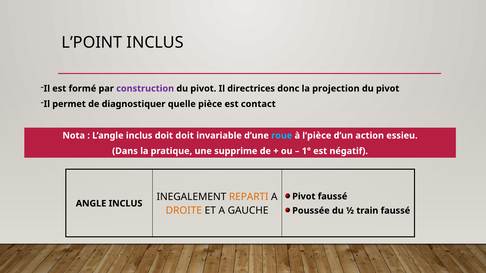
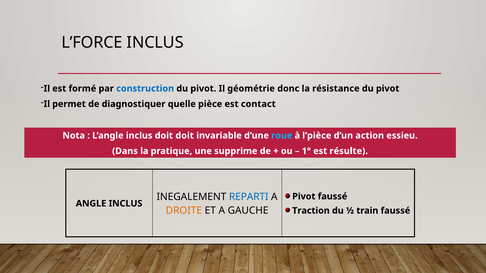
L’POINT: L’POINT -> L’FORCE
construction colour: purple -> blue
directrices: directrices -> géométrie
projection: projection -> résistance
négatif: négatif -> résulte
REPARTI colour: orange -> blue
Poussée: Poussée -> Traction
